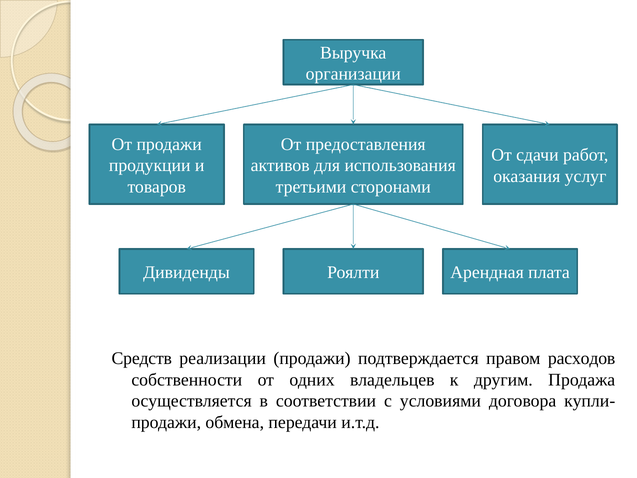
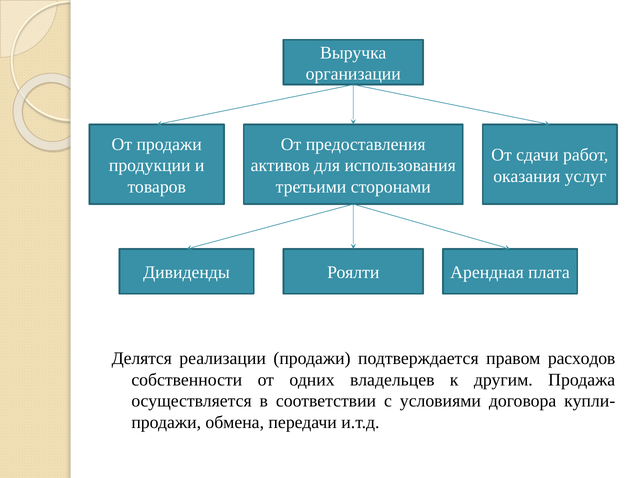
Средств: Средств -> Делятся
